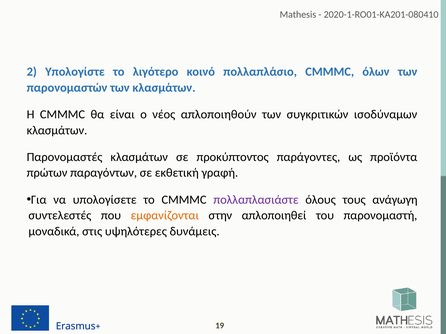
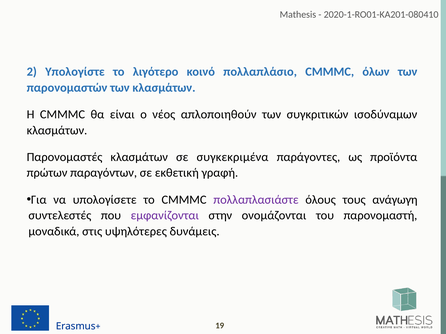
προκύπτοντος: προκύπτοντος -> συγκεκριμένα
εμφανίζονται colour: orange -> purple
απλοποιηθεί: απλοποιηθεί -> ονομάζονται
